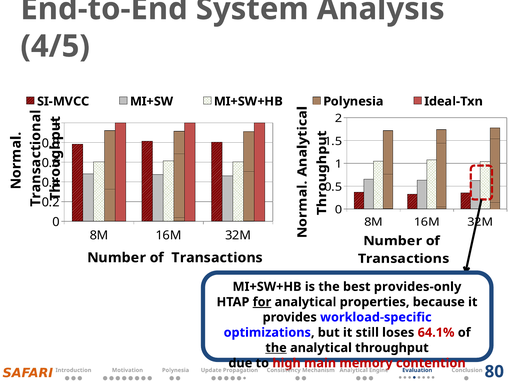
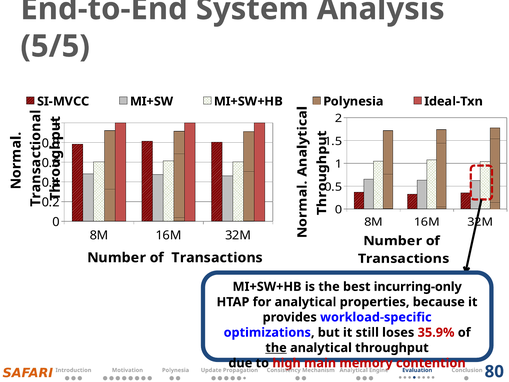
4/5: 4/5 -> 5/5
provides-only: provides-only -> incurring-only
for underline: present -> none
64.1%: 64.1% -> 35.9%
